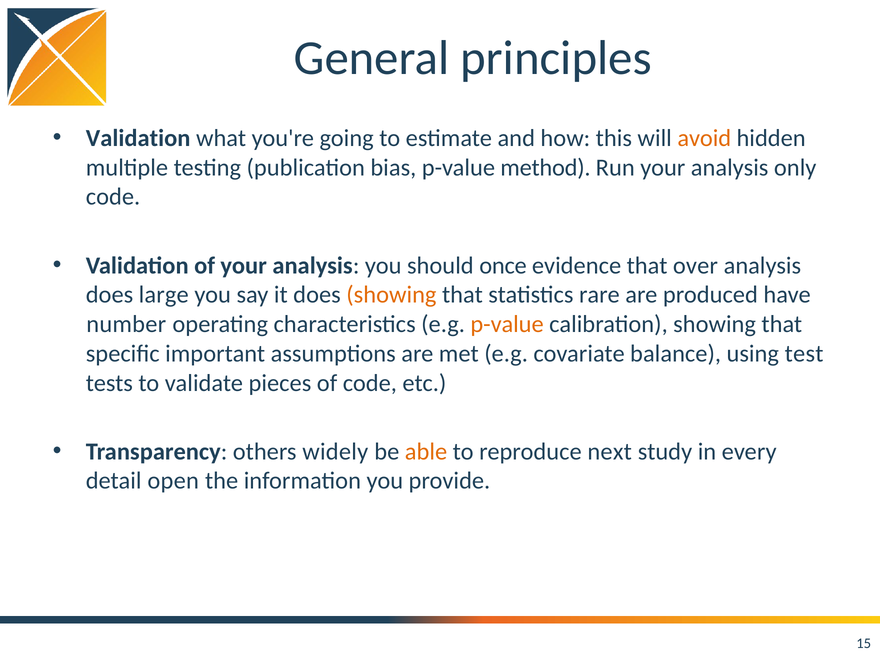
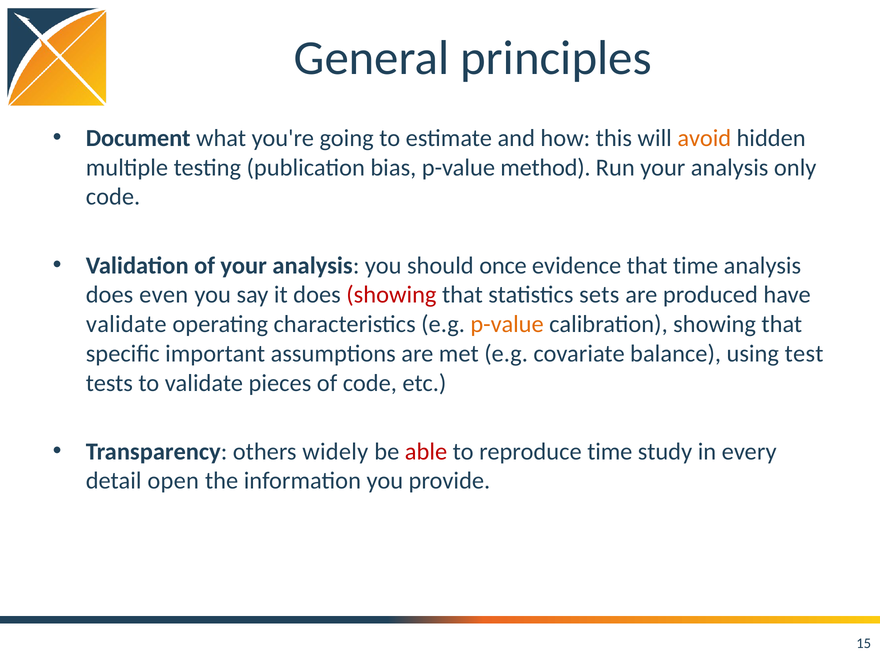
Validation at (138, 138): Validation -> Document
that over: over -> time
large: large -> even
showing at (391, 295) colour: orange -> red
rare: rare -> sets
number at (126, 324): number -> validate
able colour: orange -> red
reproduce next: next -> time
